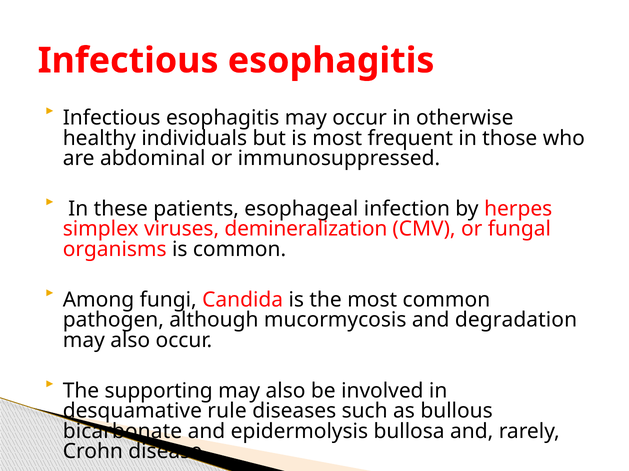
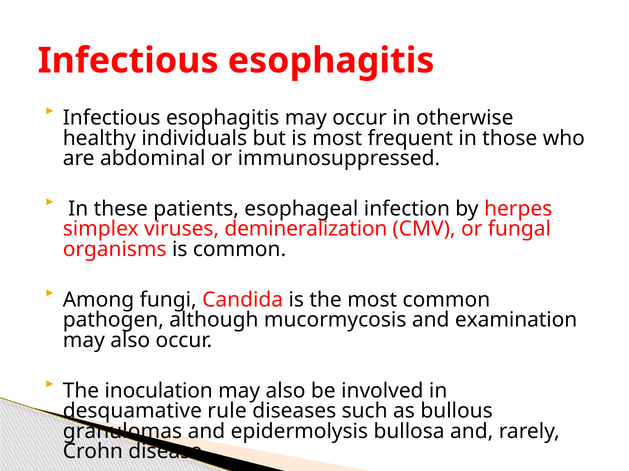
degradation: degradation -> examination
supporting: supporting -> inoculation
bicarbonate: bicarbonate -> granulomas
